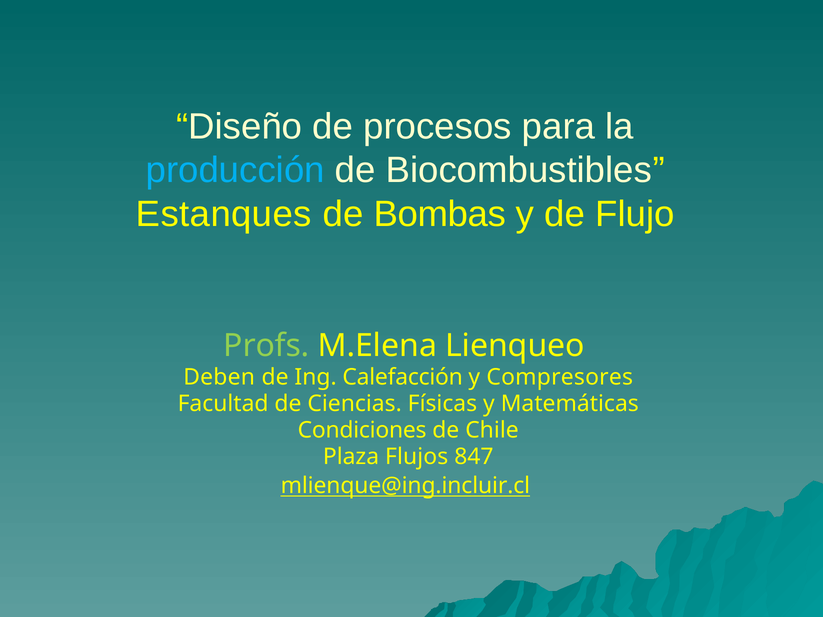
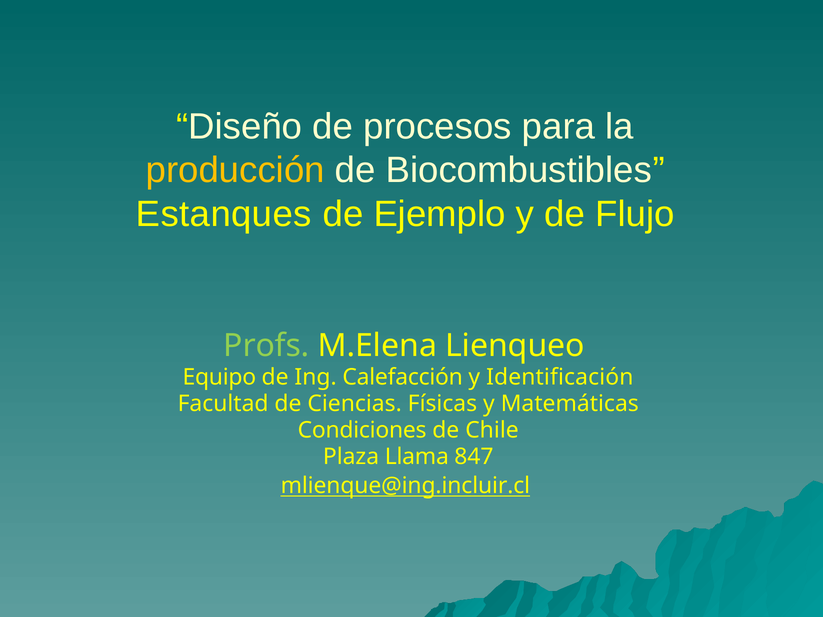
producción colour: light blue -> yellow
Bombas: Bombas -> Ejemplo
Deben: Deben -> Equipo
Compresores: Compresores -> Identificación
Flujos: Flujos -> Llama
